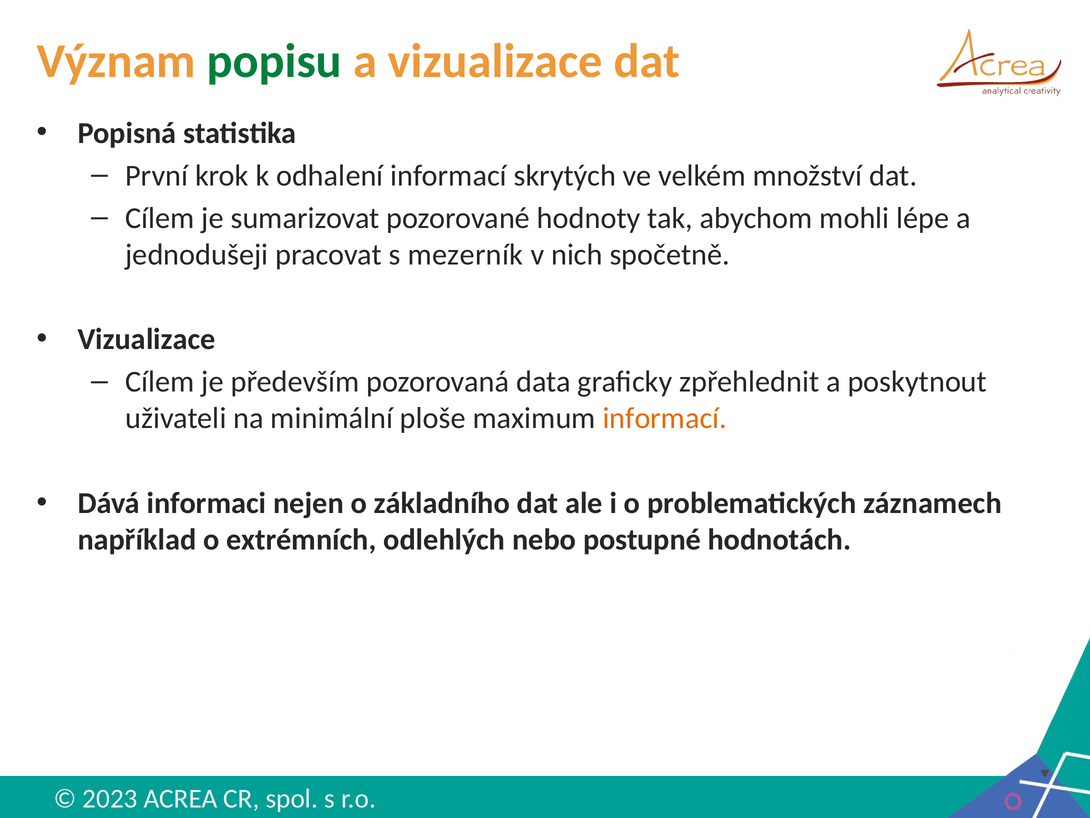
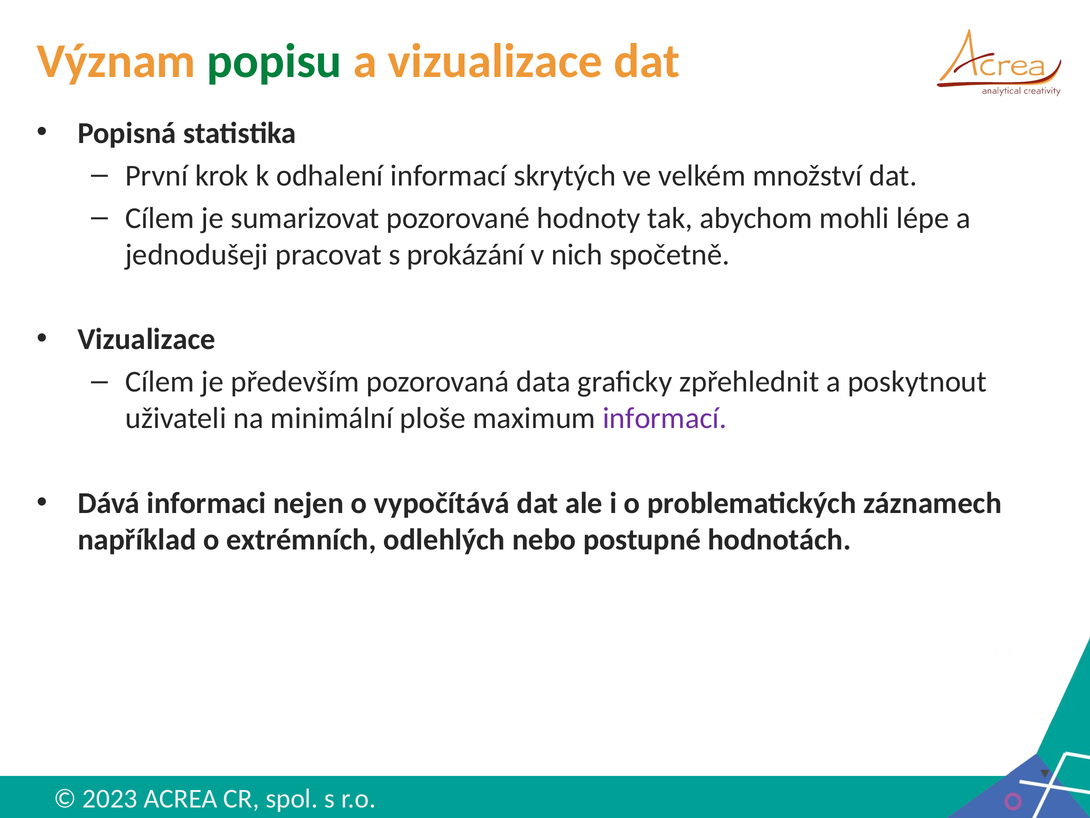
mezerník: mezerník -> prokázání
informací at (665, 418) colour: orange -> purple
základního: základního -> vypočítává
